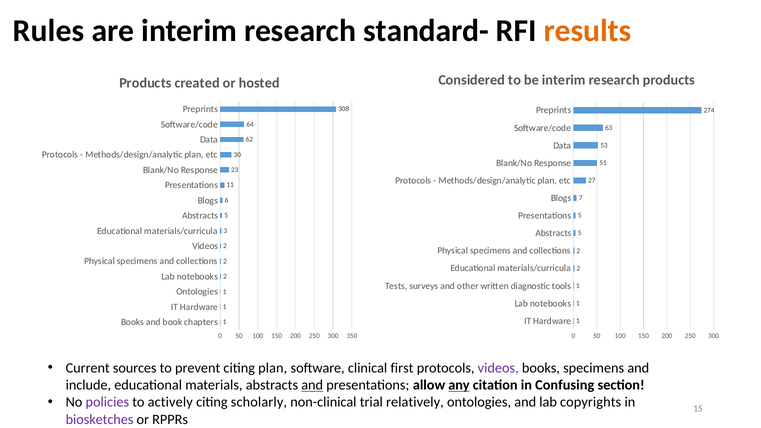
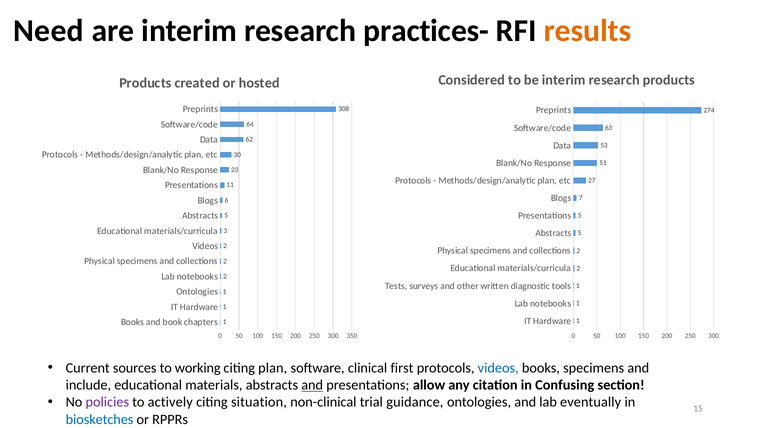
Rules: Rules -> Need
standard-: standard- -> practices-
prevent: prevent -> working
videos at (498, 368) colour: purple -> blue
any underline: present -> none
scholarly: scholarly -> situation
relatively: relatively -> guidance
copyrights: copyrights -> eventually
biosketches colour: purple -> blue
